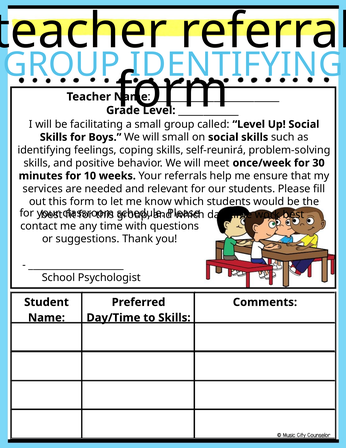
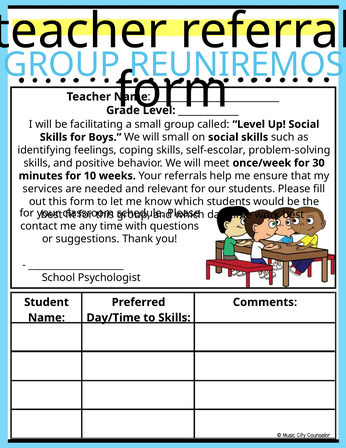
GROUP IDENTIFYING: IDENTIFYING -> REUNIREMOS
self-reunirá: self-reunirá -> self-escolar
